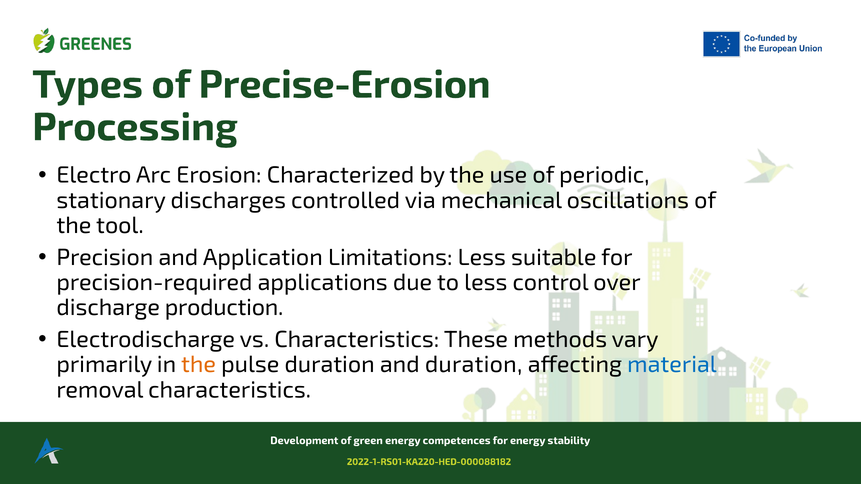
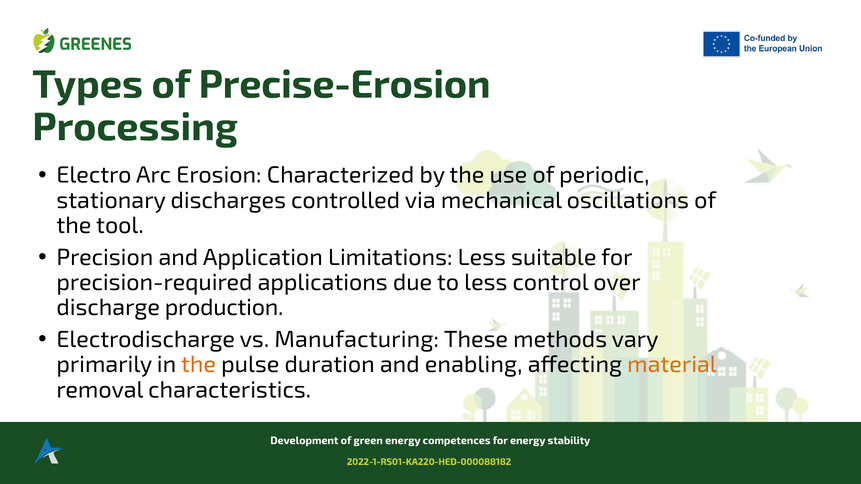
vs Characteristics: Characteristics -> Manufacturing
and duration: duration -> enabling
material colour: blue -> orange
